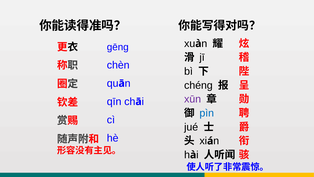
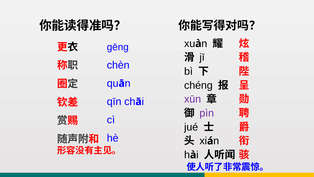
pìn colour: blue -> purple
